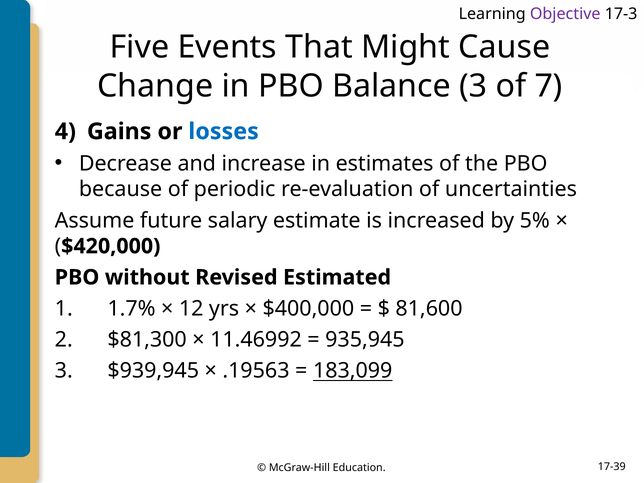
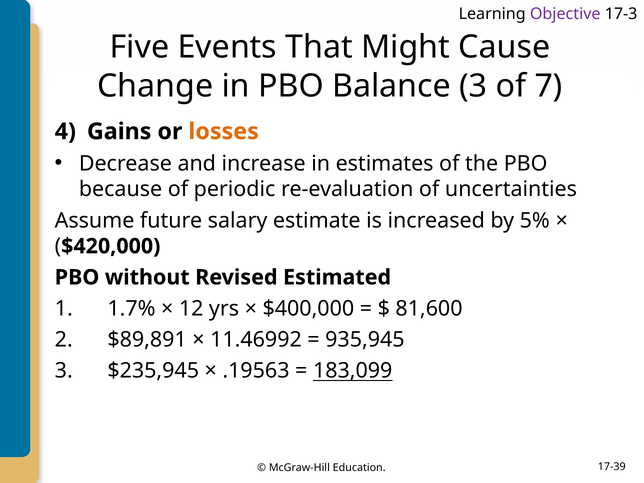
losses colour: blue -> orange
$81,300: $81,300 -> $89,891
$939,945: $939,945 -> $235,945
